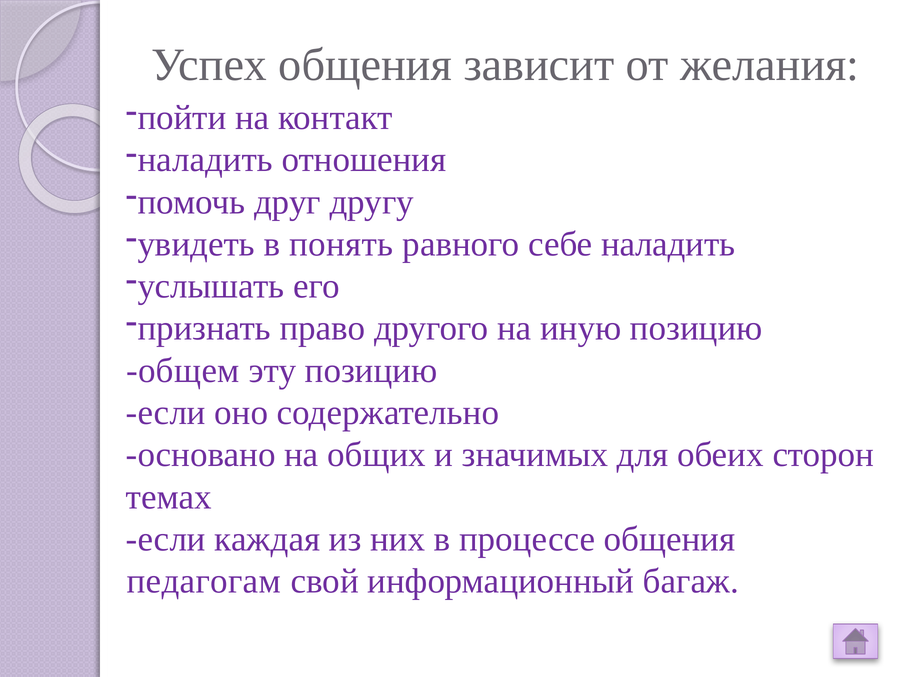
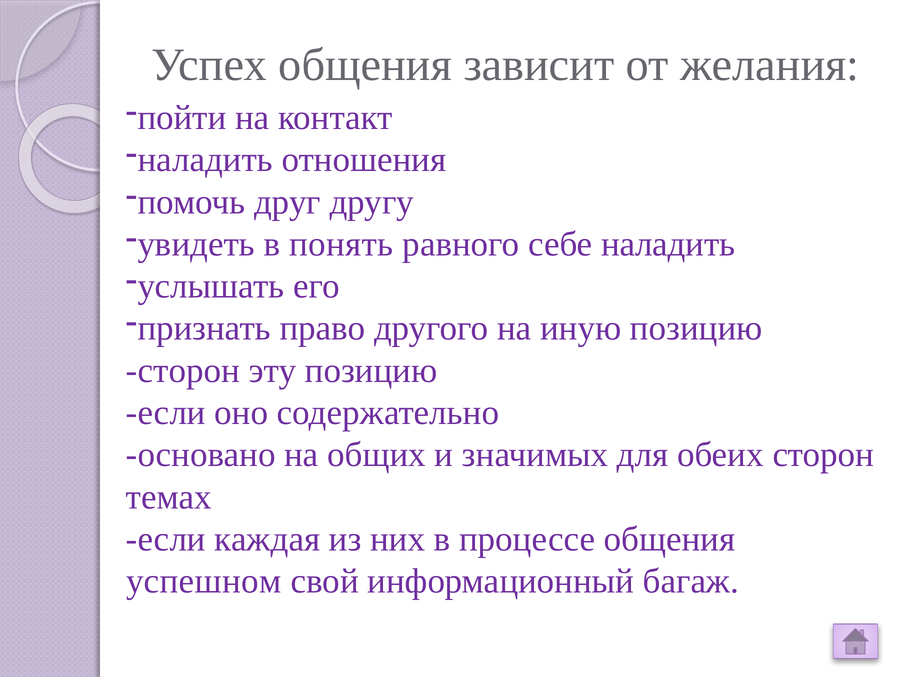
общем at (183, 370): общем -> сторон
педагогам: педагогам -> успешном
